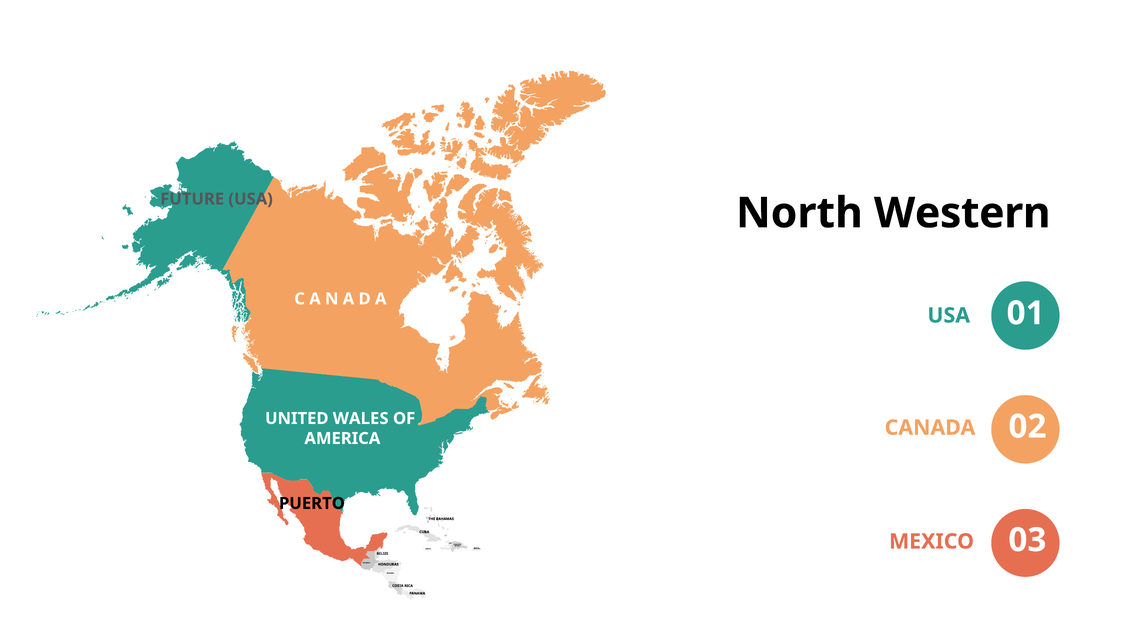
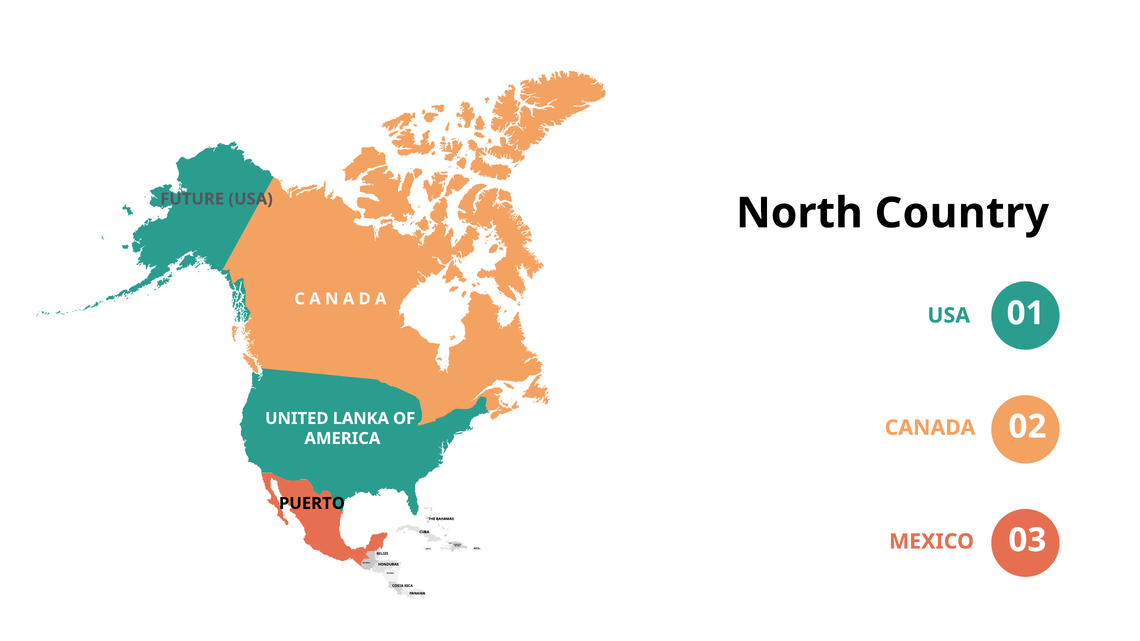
Western: Western -> Country
WALES: WALES -> LANKA
